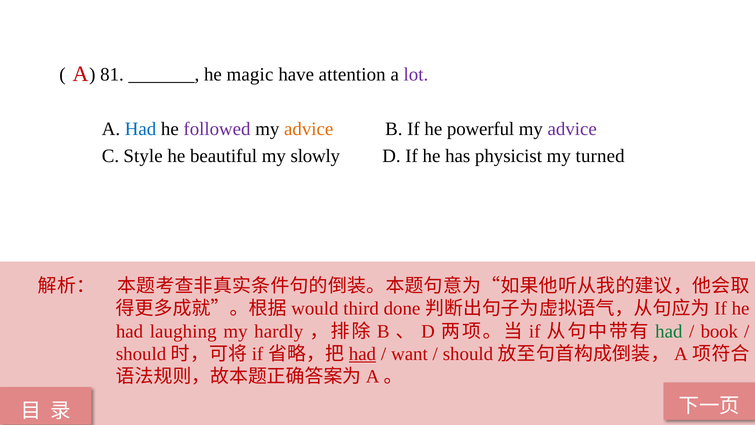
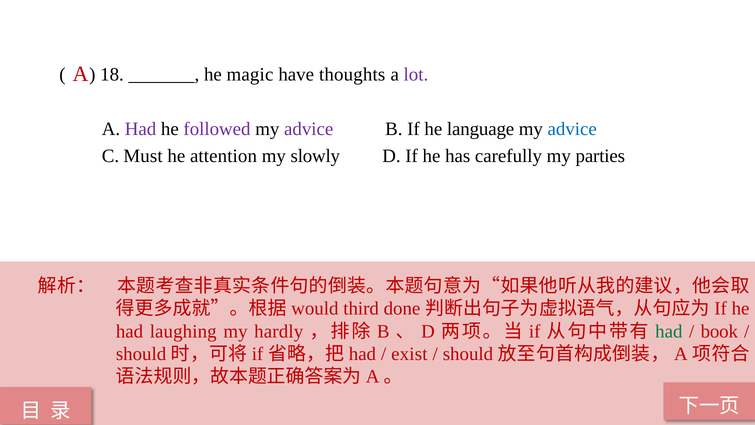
81: 81 -> 18
attention: attention -> thoughts
Had at (141, 129) colour: blue -> purple
advice at (309, 129) colour: orange -> purple
powerful: powerful -> language
advice at (572, 129) colour: purple -> blue
Style: Style -> Must
beautiful: beautiful -> attention
physicist: physicist -> carefully
turned: turned -> parties
had at (362, 354) underline: present -> none
want: want -> exist
